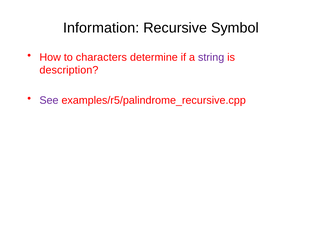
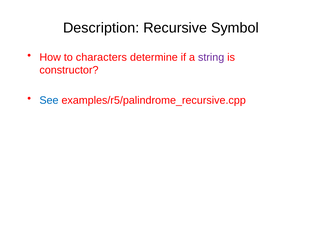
Information: Information -> Description
description: description -> constructor
See colour: purple -> blue
